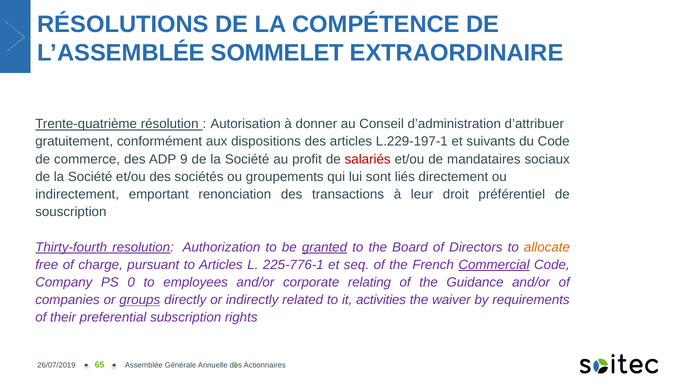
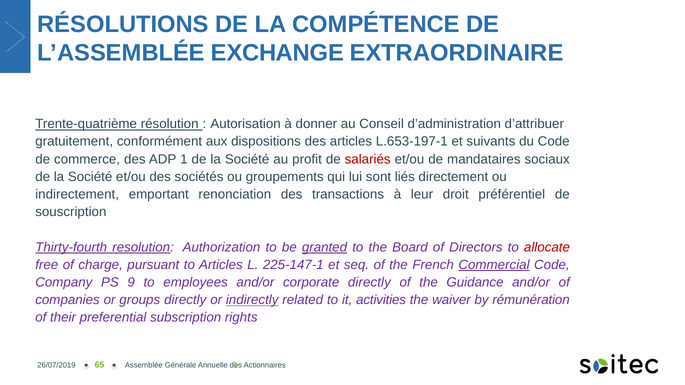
SOMMELET: SOMMELET -> EXCHANGE
L.229-197-1: L.229-197-1 -> L.653-197-1
9: 9 -> 1
allocate colour: orange -> red
225-776-1: 225-776-1 -> 225-147-1
0: 0 -> 9
corporate relating: relating -> directly
groups underline: present -> none
indirectly underline: none -> present
requirements: requirements -> rémunération
